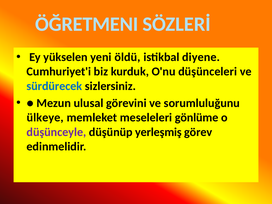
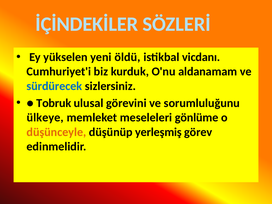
ÖĞRETMENI: ÖĞRETMENI -> İÇİNDEKİLER
diyene: diyene -> vicdanı
düşünceleri: düşünceleri -> aldanamam
Mezun: Mezun -> Tobruk
düşünceyle colour: purple -> orange
